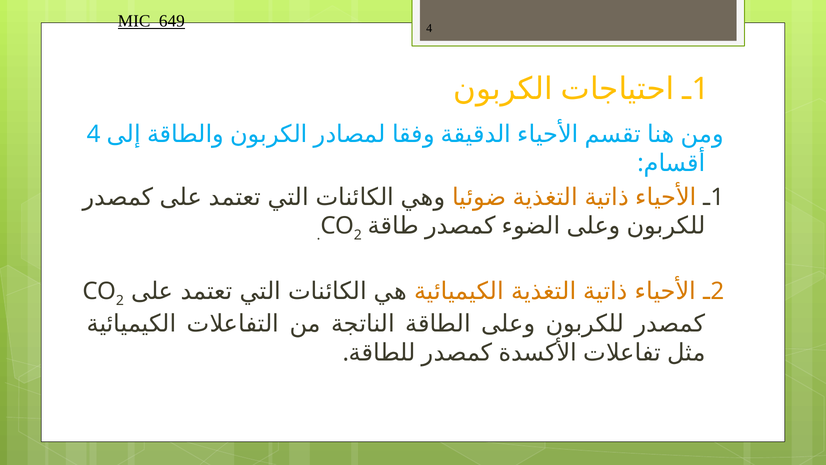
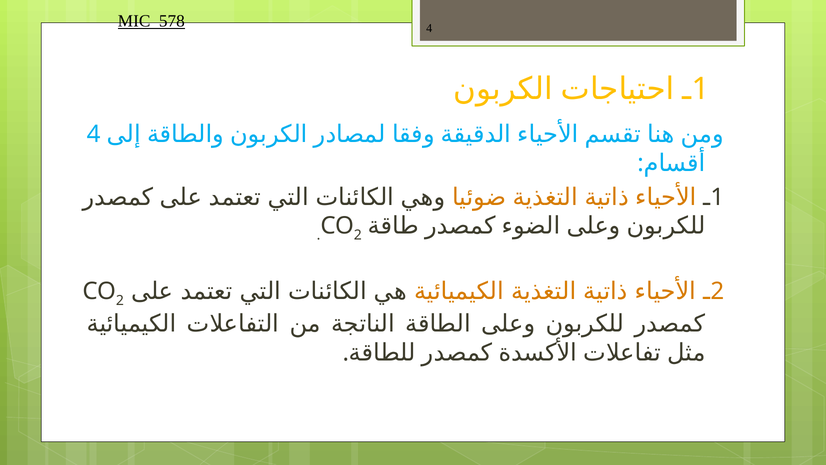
649: 649 -> 578
